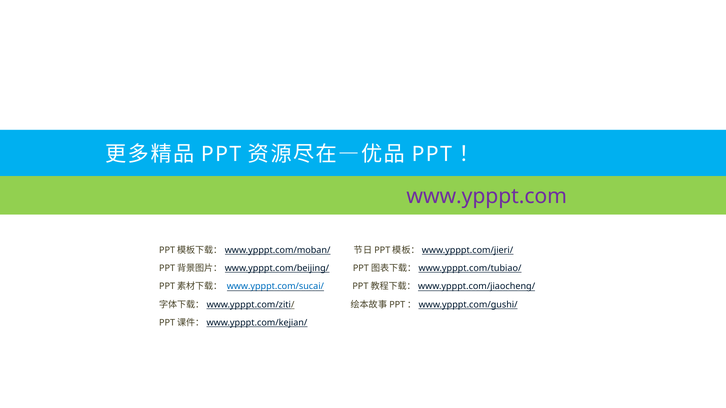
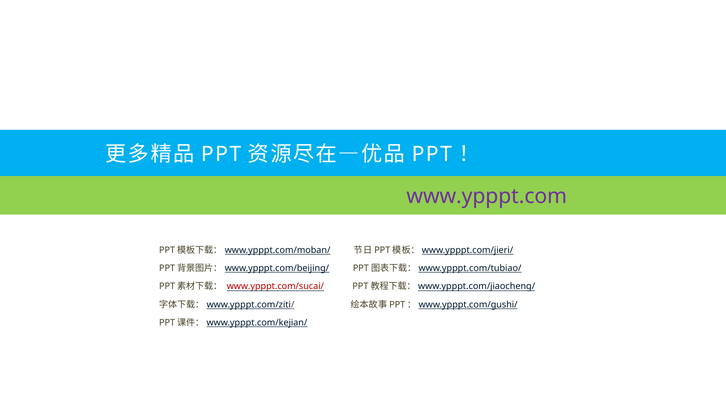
www.ypppt.com/sucai/ colour: blue -> red
